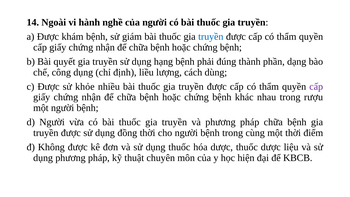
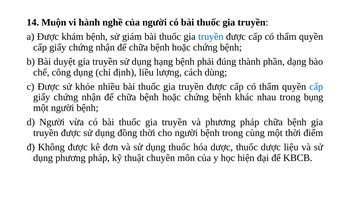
Ngoài: Ngoài -> Muộn
quyết: quyết -> duyệt
cấp at (316, 86) colour: purple -> blue
rượu: rượu -> bụng
